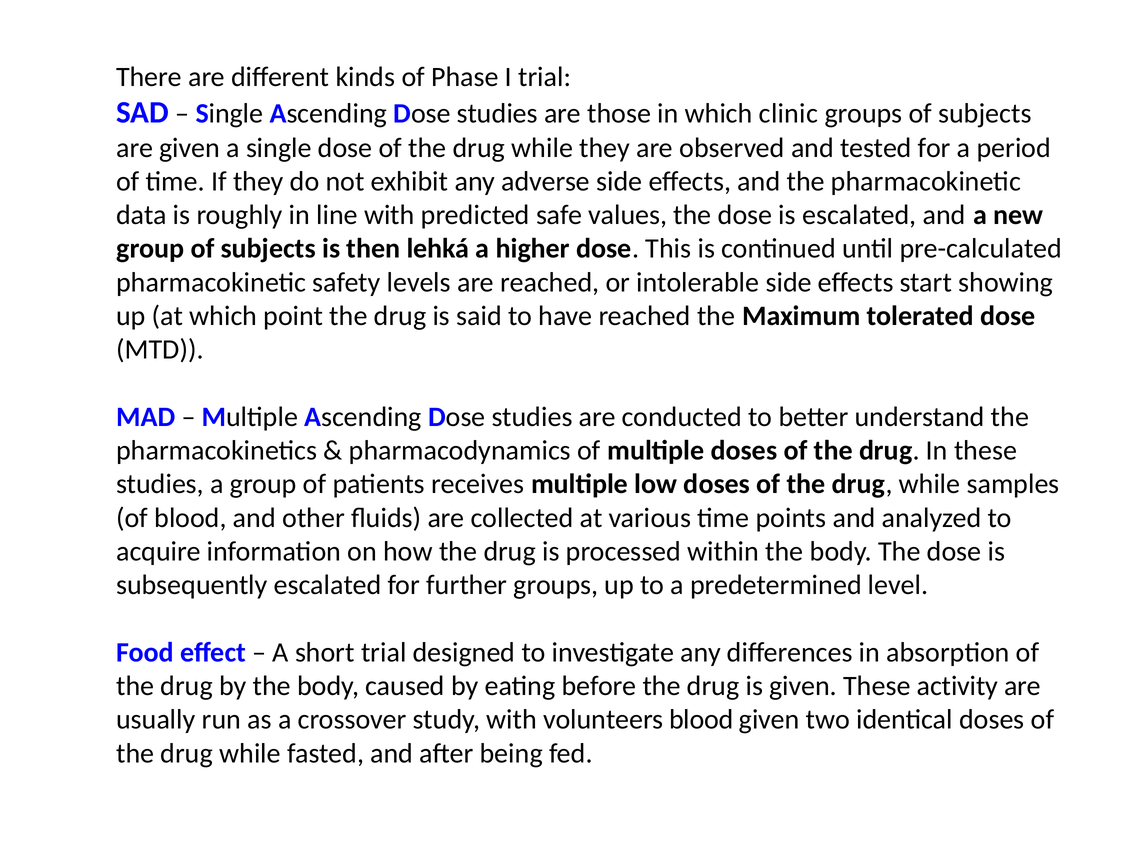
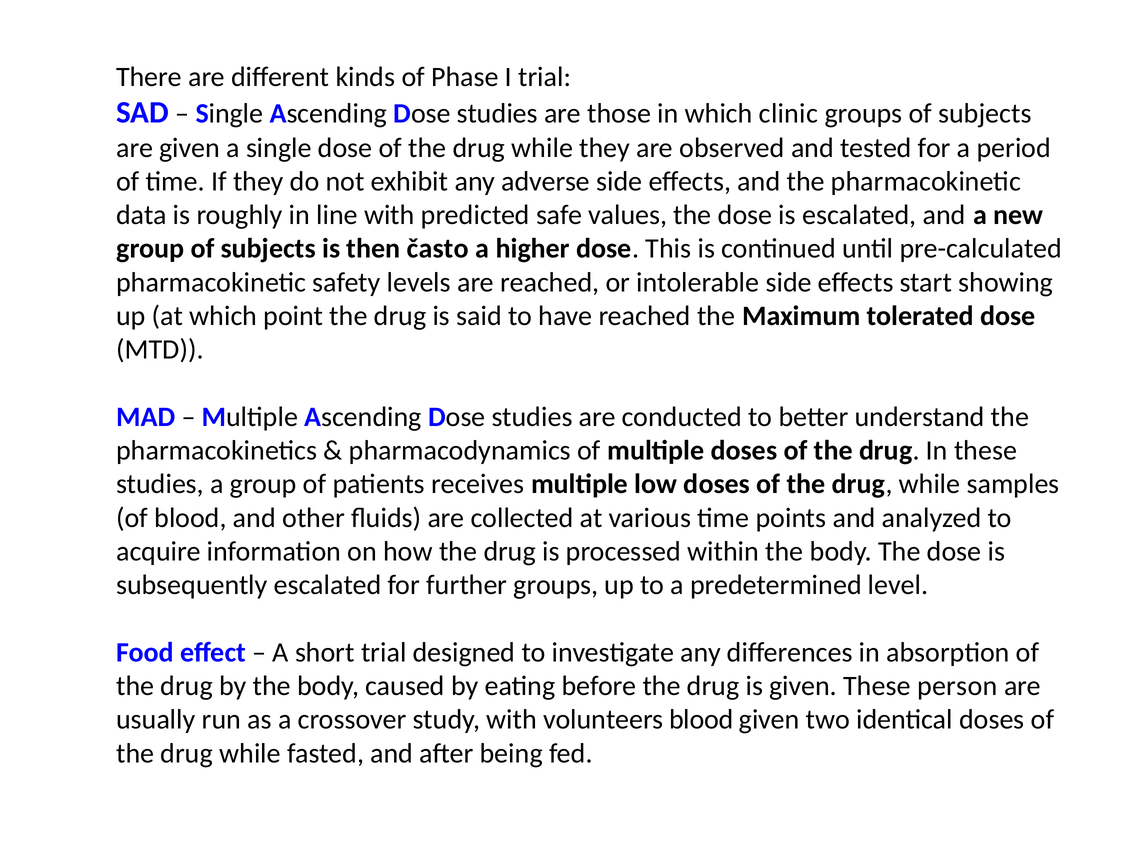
lehká: lehká -> často
activity: activity -> person
